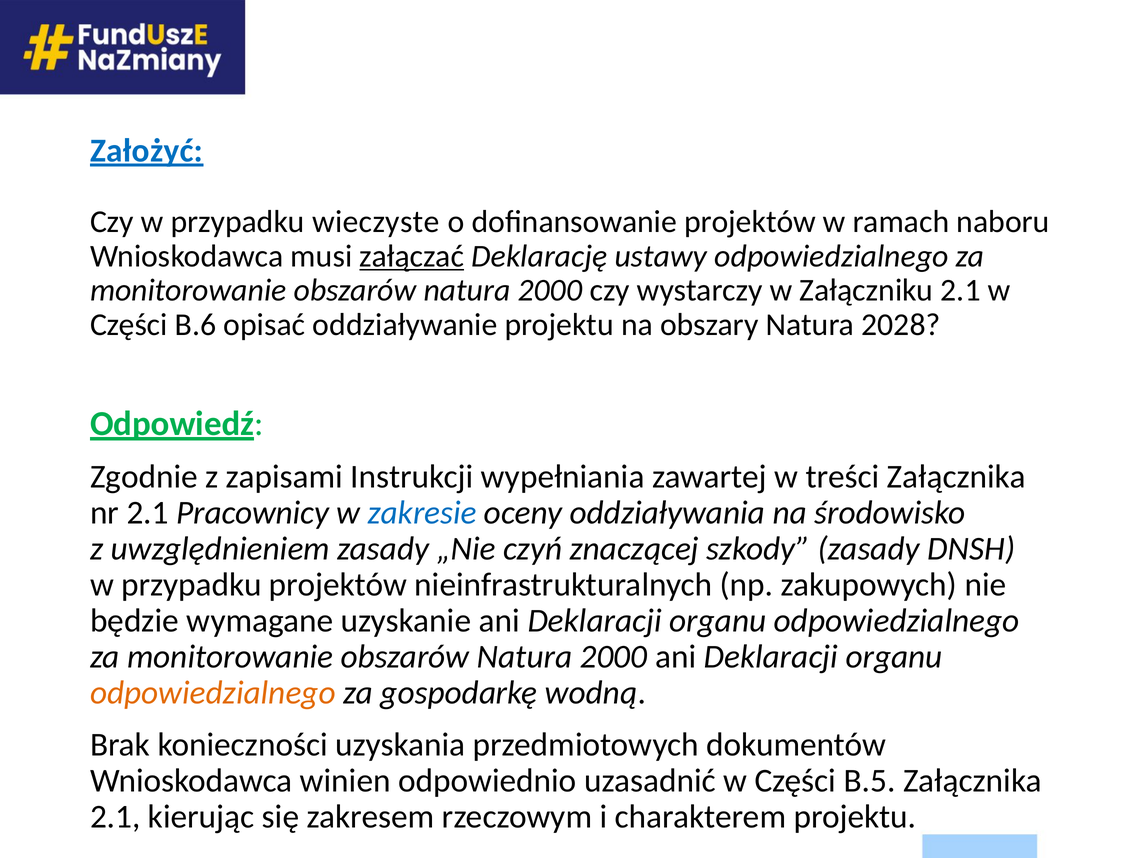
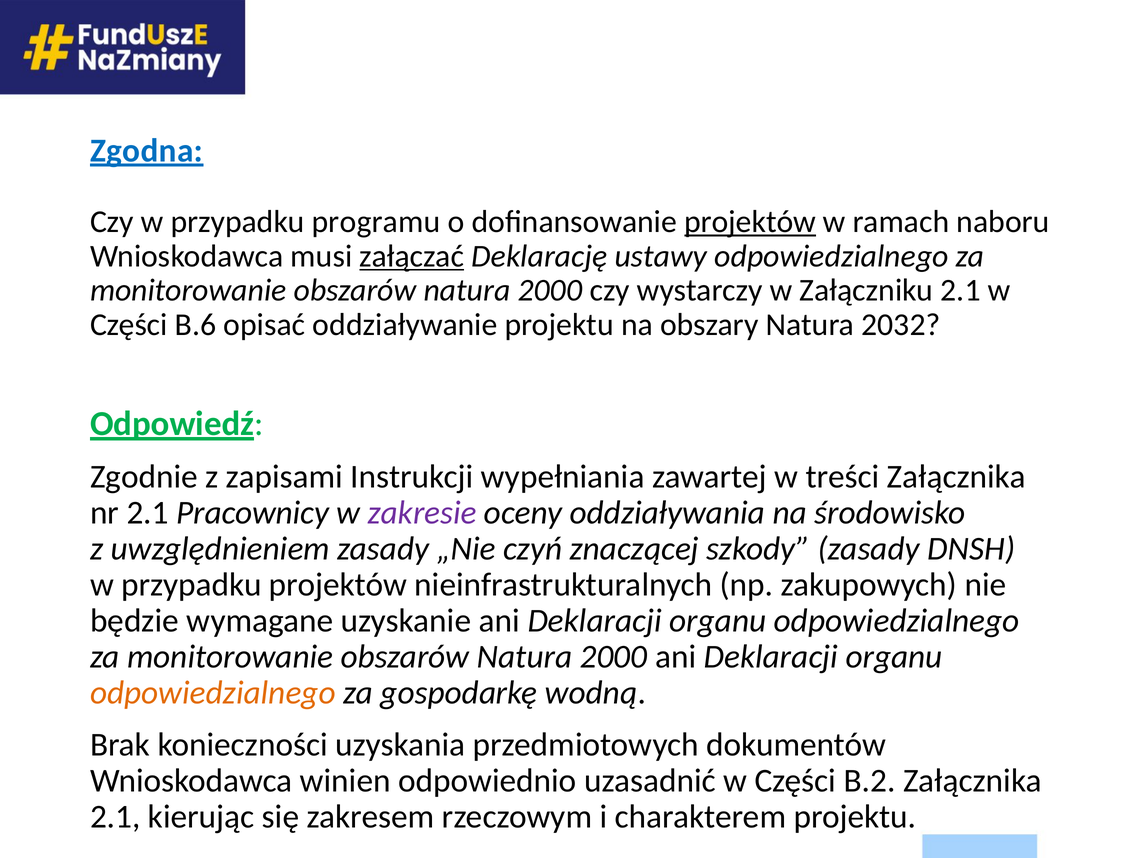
Założyć: Założyć -> Zgodna
wieczyste: wieczyste -> programu
projektów at (750, 222) underline: none -> present
2028: 2028 -> 2032
zakresie colour: blue -> purple
B.5: B.5 -> B.2
